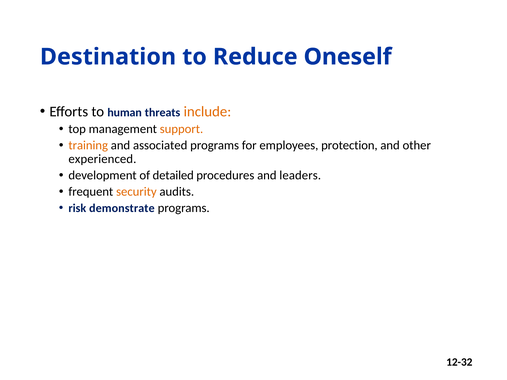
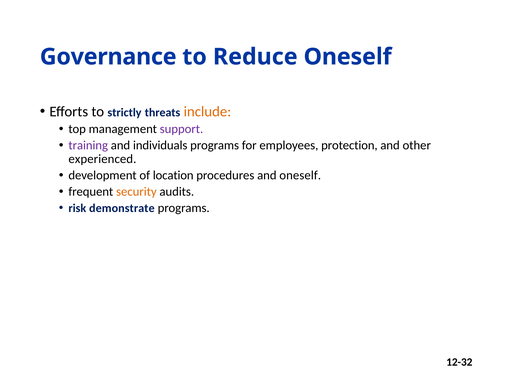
Destination: Destination -> Governance
human: human -> strictly
support colour: orange -> purple
training colour: orange -> purple
associated: associated -> individuals
detailed: detailed -> location
and leaders: leaders -> oneself
